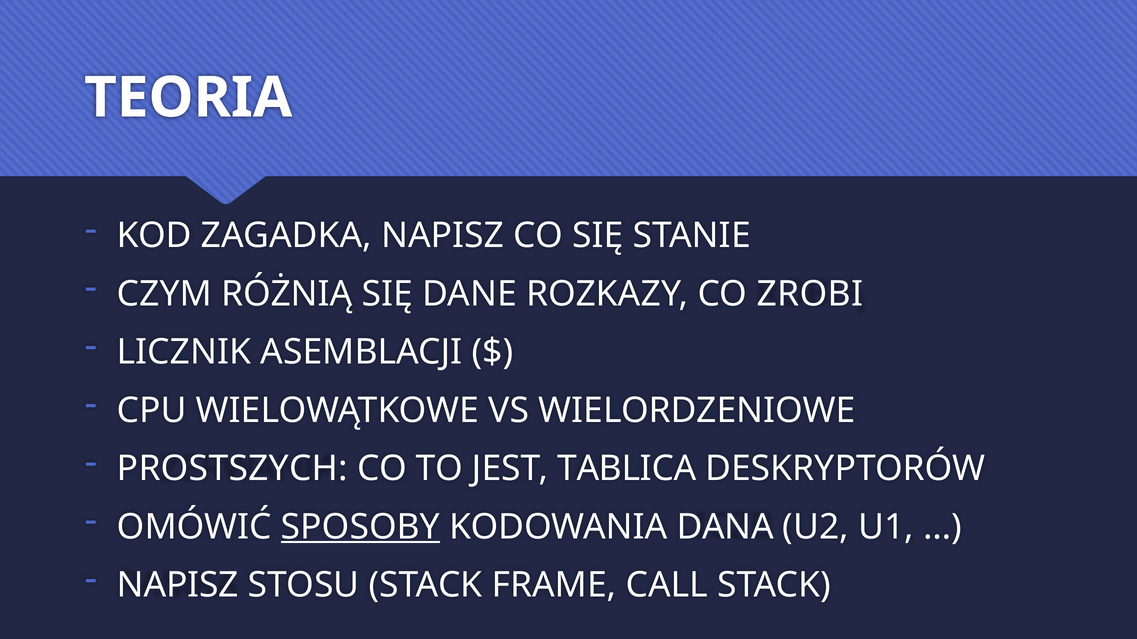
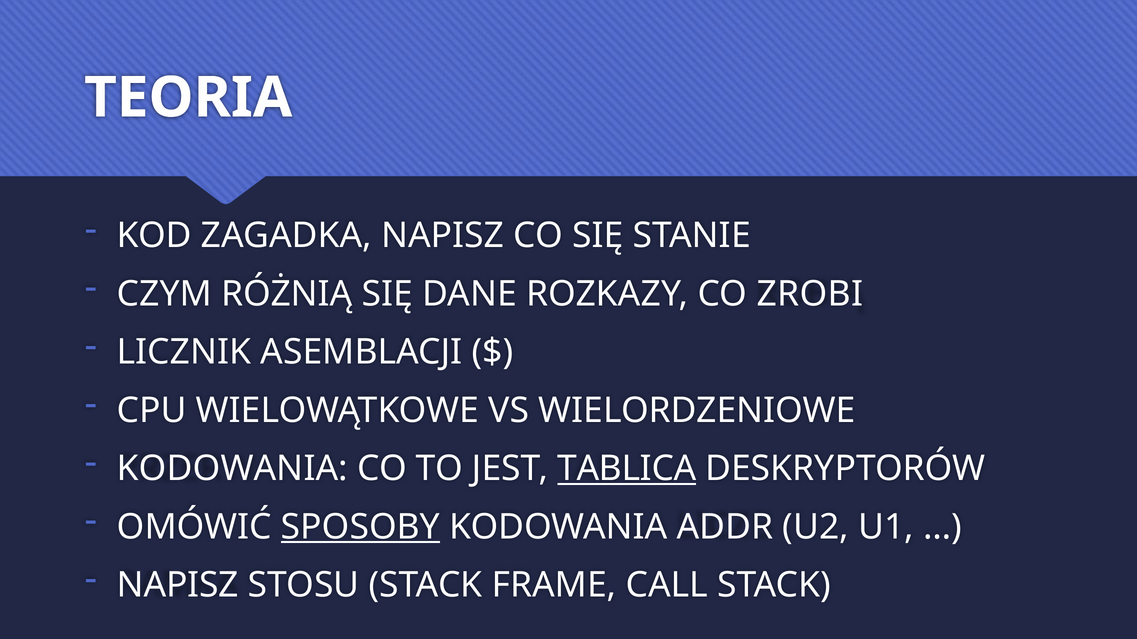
PROSTSZYCH at (232, 469): PROSTSZYCH -> KODOWANIA
TABLICA underline: none -> present
DANA: DANA -> ADDR
